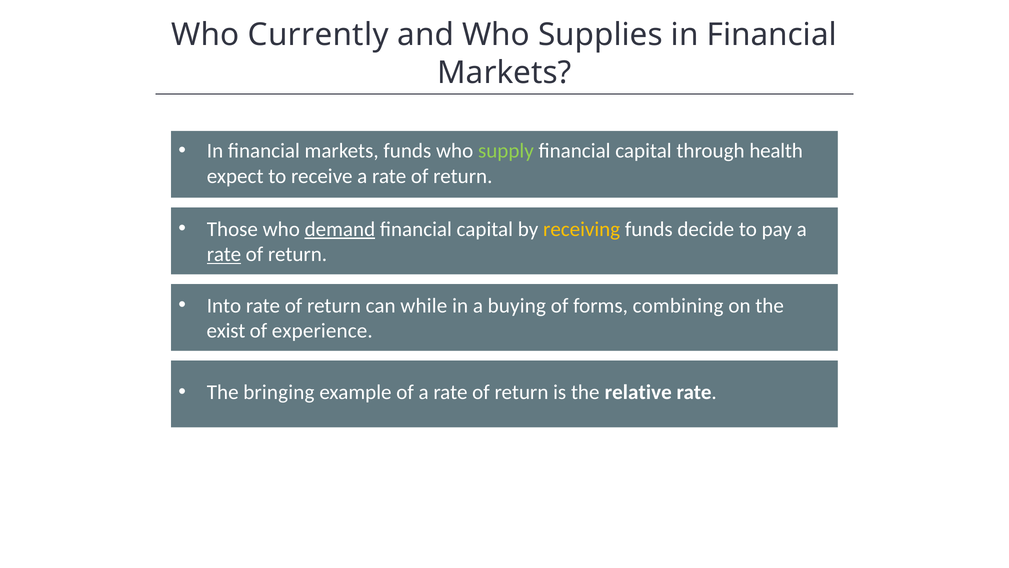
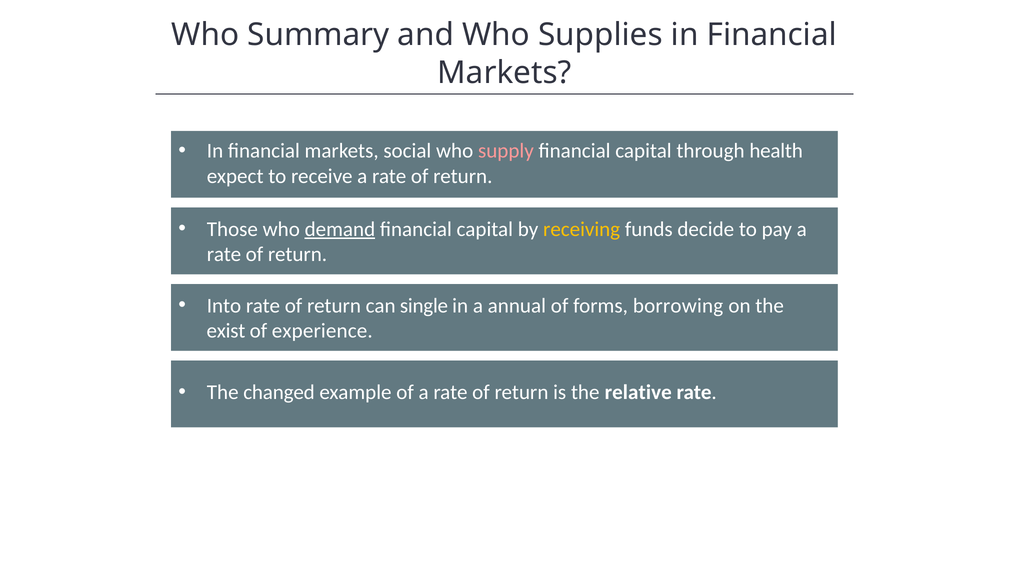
Currently: Currently -> Summary
markets funds: funds -> social
supply colour: light green -> pink
rate at (224, 254) underline: present -> none
while: while -> single
buying: buying -> annual
combining: combining -> borrowing
bringing: bringing -> changed
